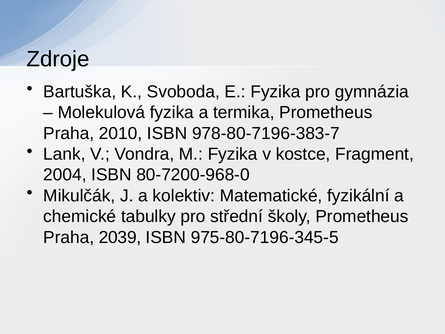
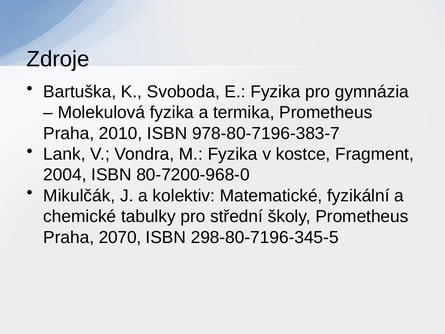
2039: 2039 -> 2070
975-80-7196-345-5: 975-80-7196-345-5 -> 298-80-7196-345-5
